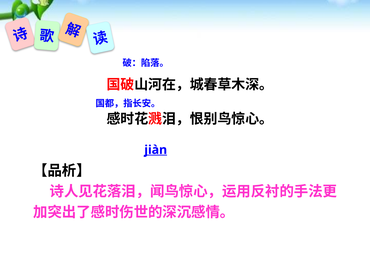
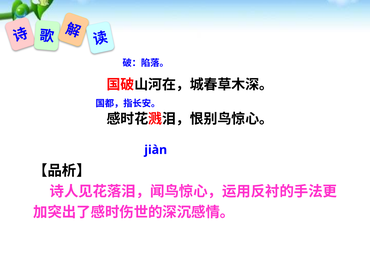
jiàn underline: present -> none
